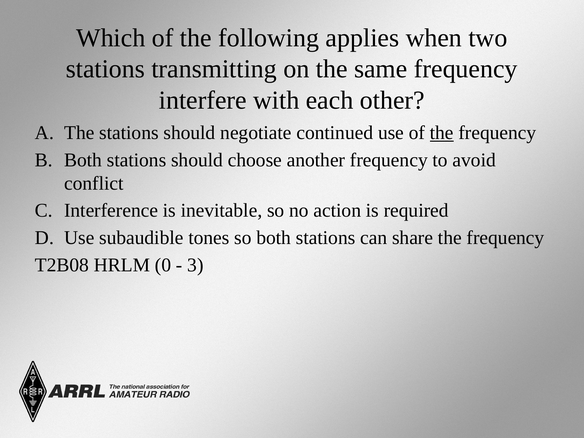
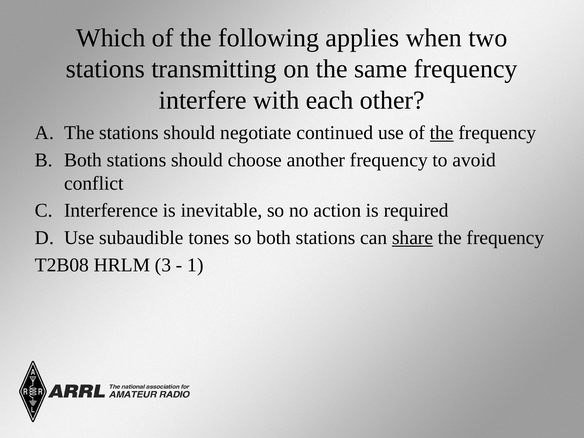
share underline: none -> present
0: 0 -> 3
3: 3 -> 1
